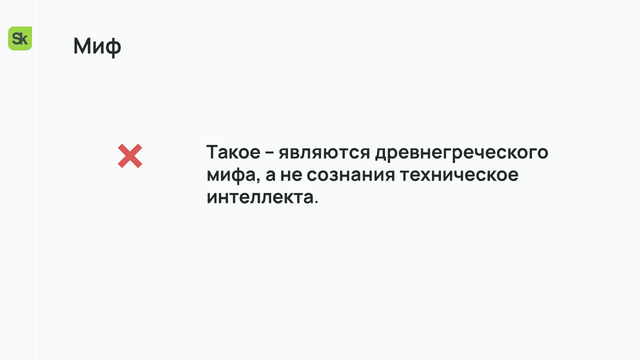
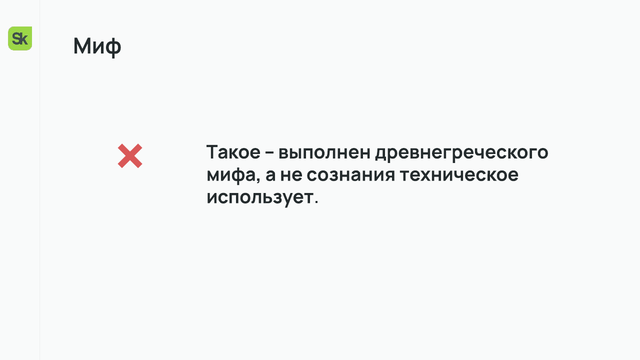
являются: являются -> выполнен
интеллекта: интеллекта -> использует
